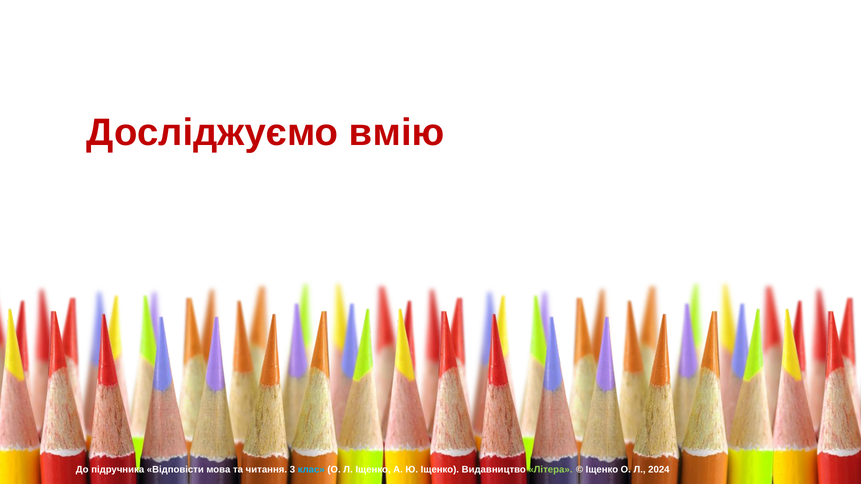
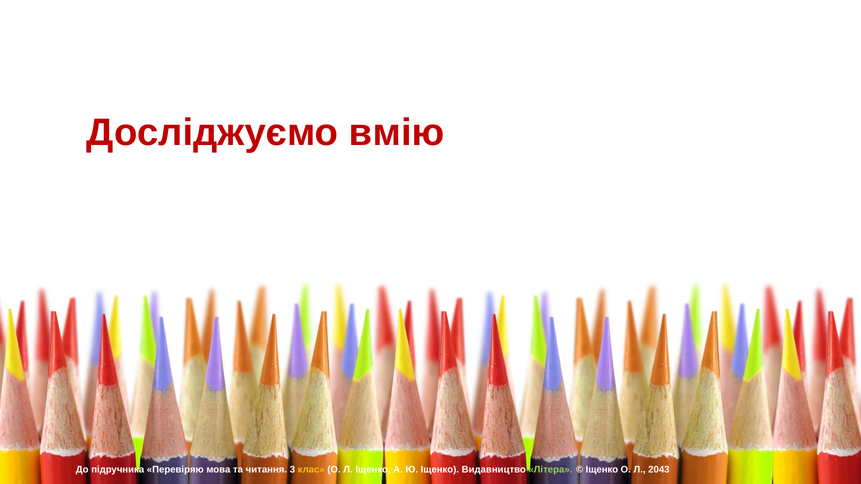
Відповісти: Відповісти -> Перевіряю
клас colour: light blue -> yellow
2024: 2024 -> 2043
